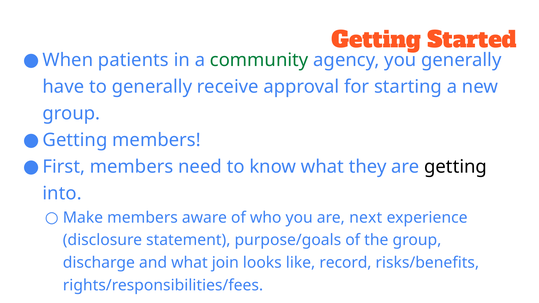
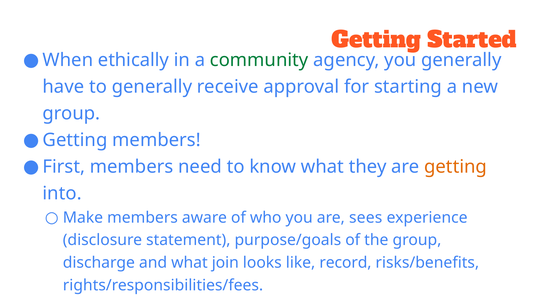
patients: patients -> ethically
getting at (456, 167) colour: black -> orange
next: next -> sees
